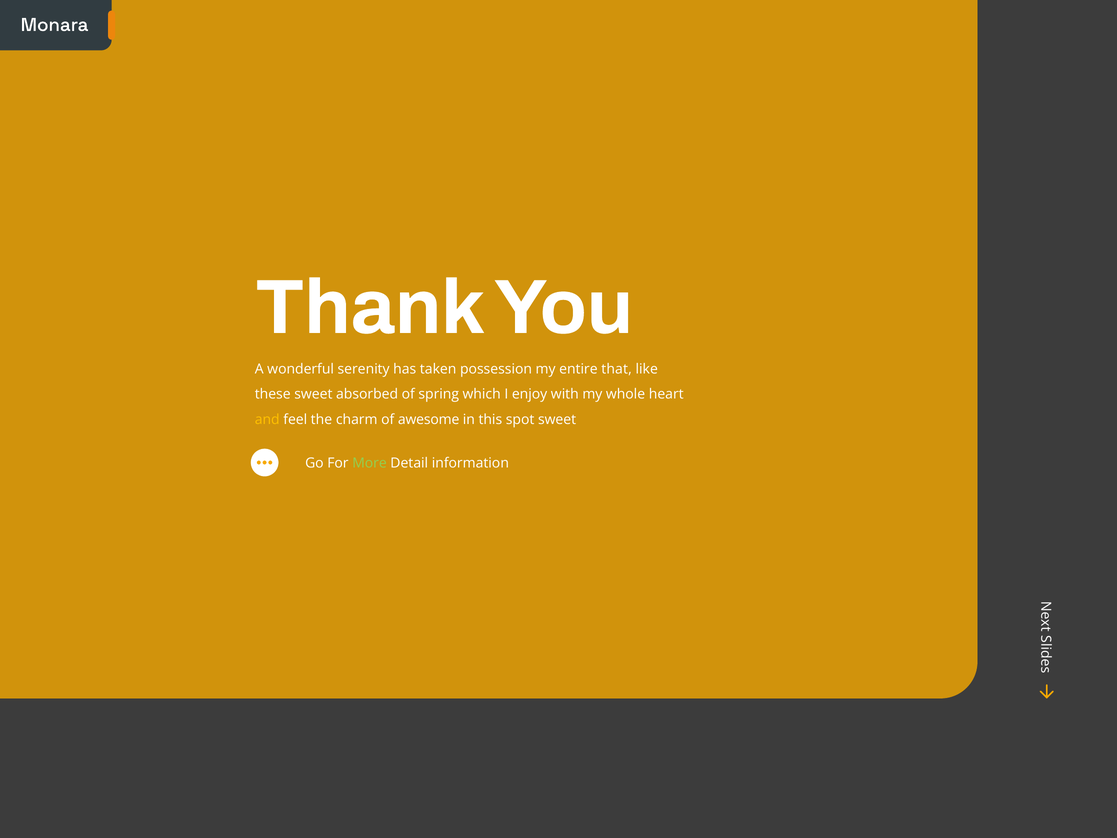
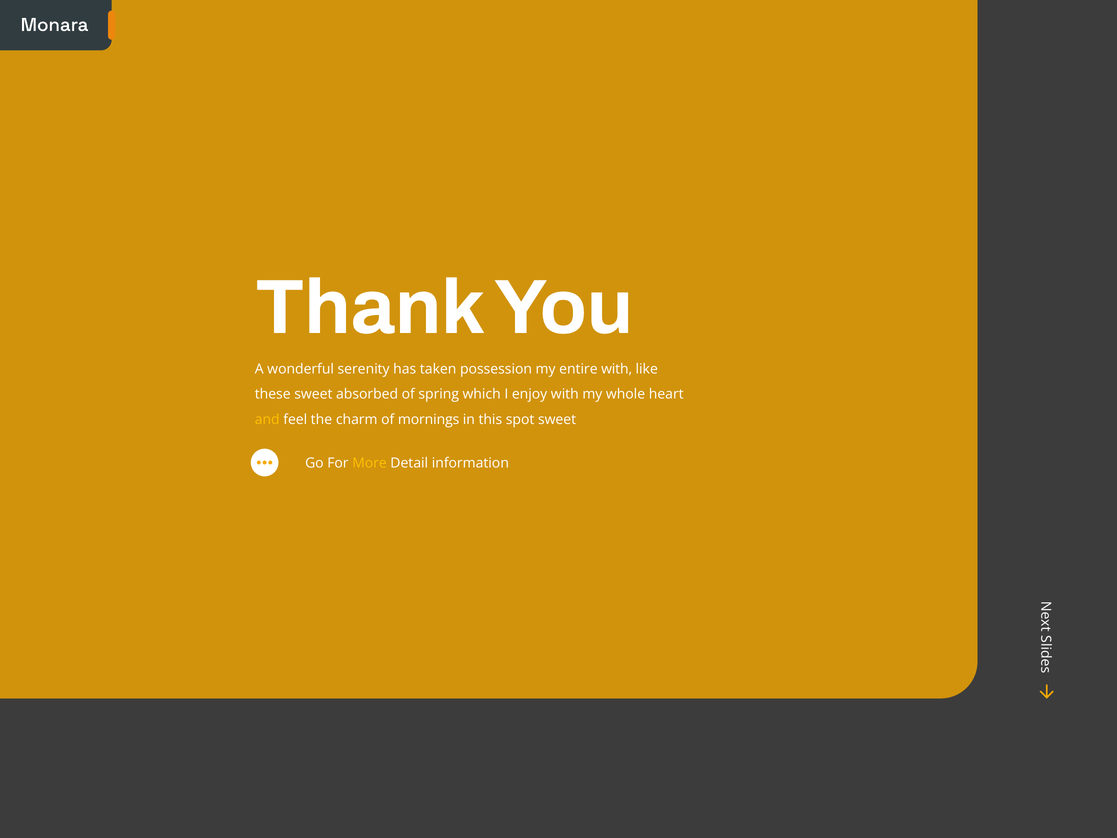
entire that: that -> with
awesome: awesome -> mornings
More colour: light green -> yellow
